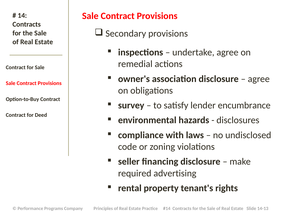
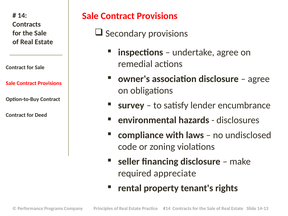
advertising: advertising -> appreciate
